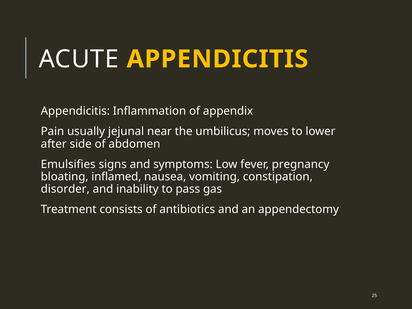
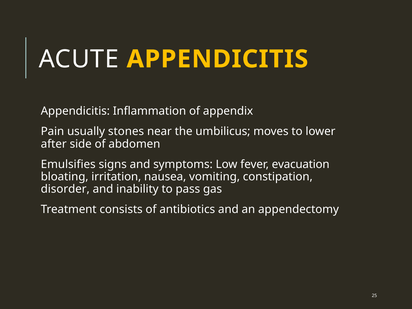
jejunal: jejunal -> stones
pregnancy: pregnancy -> evacuation
inflamed: inflamed -> irritation
